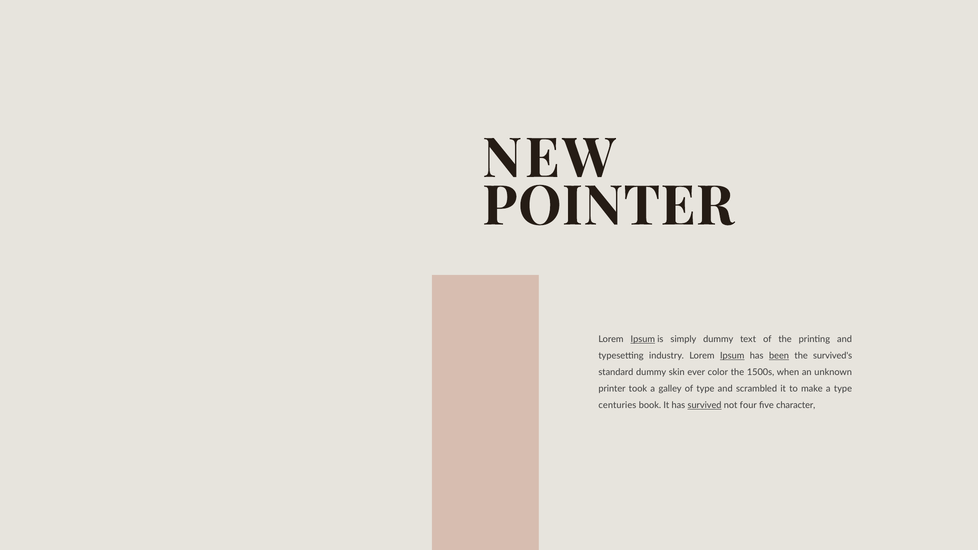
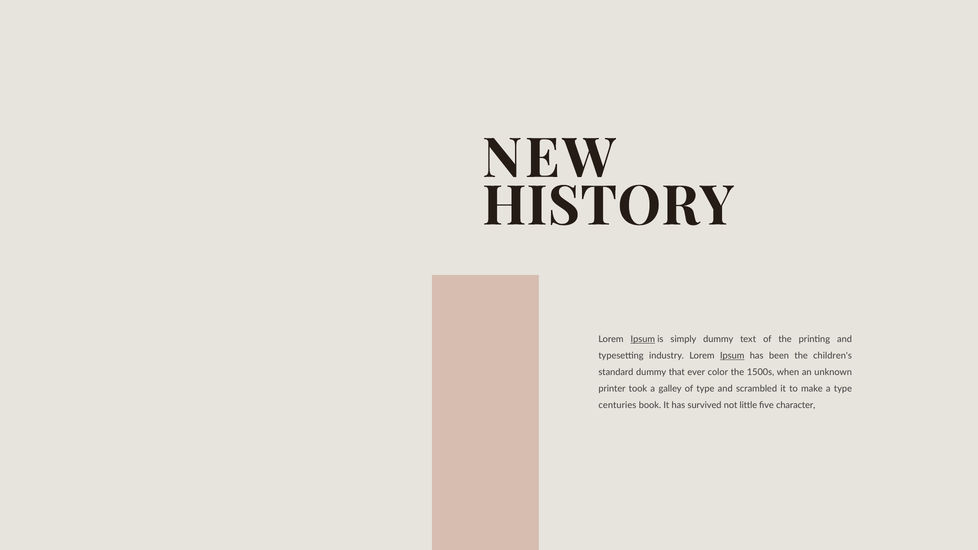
POINTER: POINTER -> HISTORY
been underline: present -> none
survived's: survived's -> children's
skin: skin -> that
survived underline: present -> none
four: four -> little
